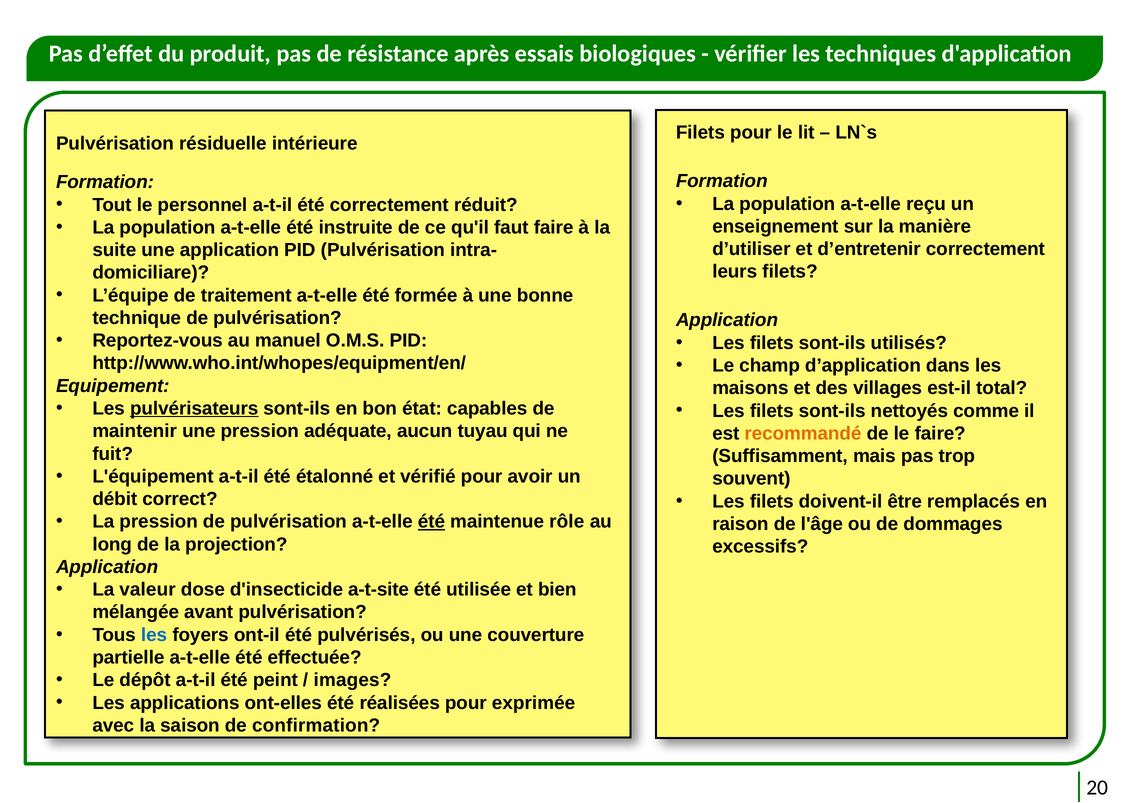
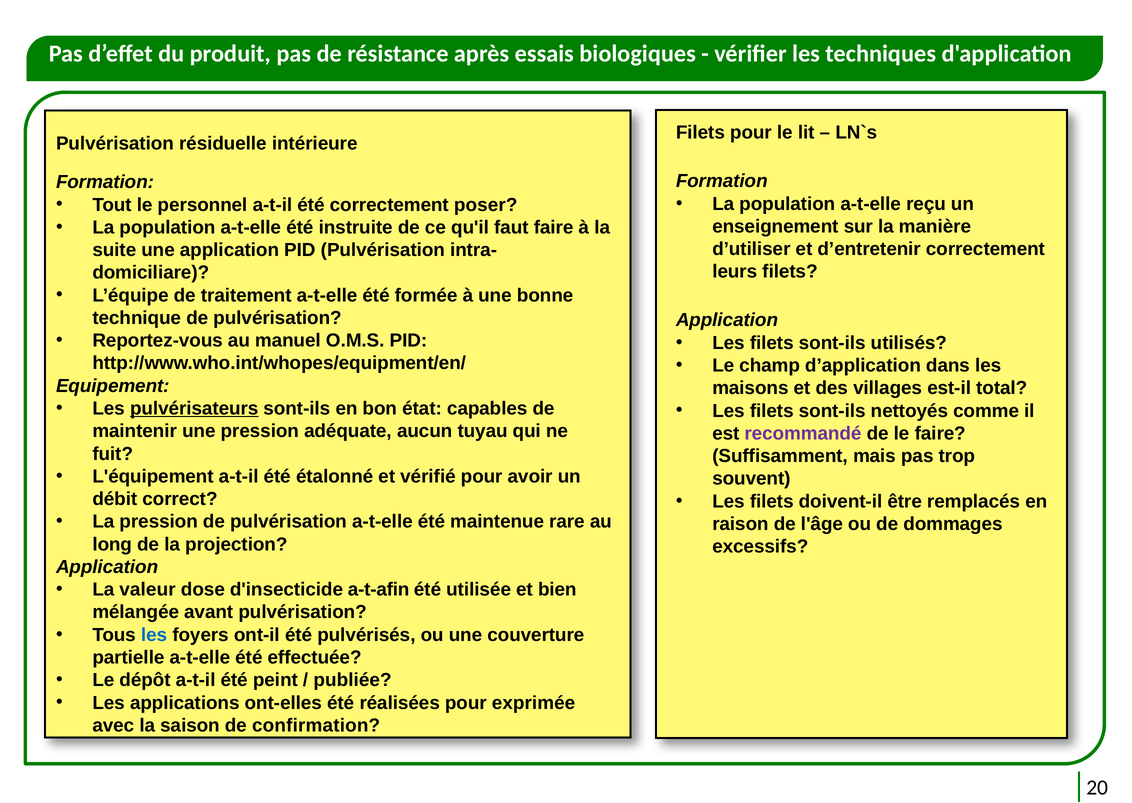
réduit: réduit -> poser
recommandé colour: orange -> purple
été at (431, 522) underline: present -> none
rôle: rôle -> rare
a-t-site: a-t-site -> a-t-afin
images: images -> publiée
